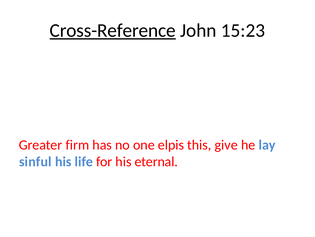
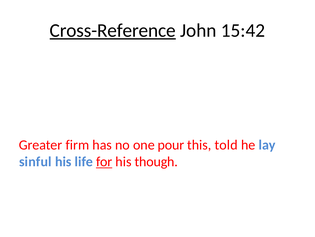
15:23: 15:23 -> 15:42
elpis: elpis -> pour
give: give -> told
for underline: none -> present
eternal: eternal -> though
